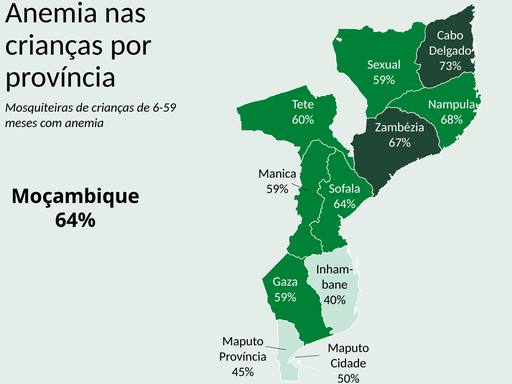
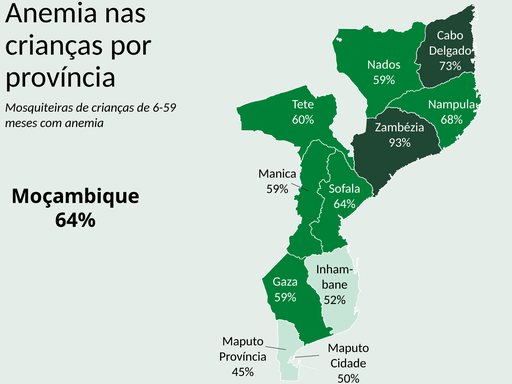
Sexual: Sexual -> Nados
67%: 67% -> 93%
40%: 40% -> 52%
